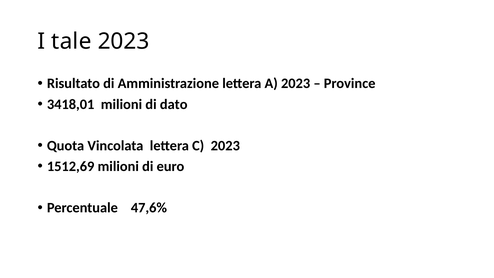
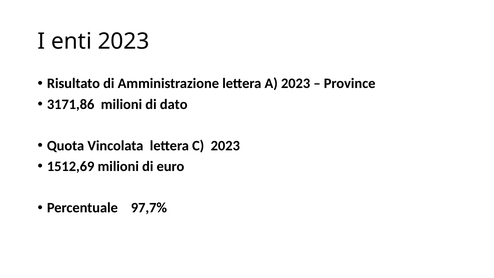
tale: tale -> enti
3418,01: 3418,01 -> 3171,86
47,6%: 47,6% -> 97,7%
